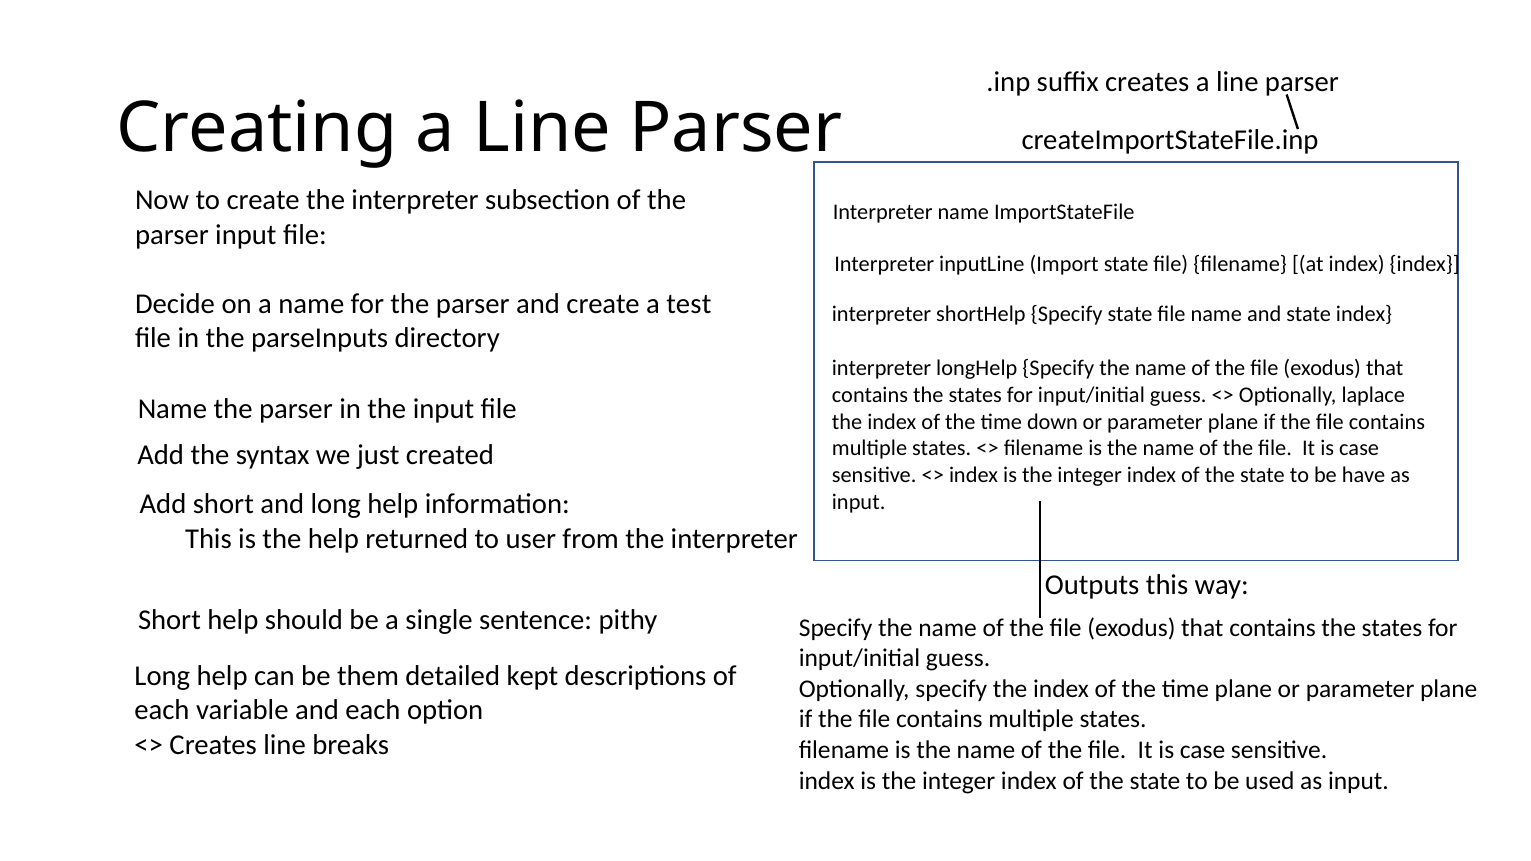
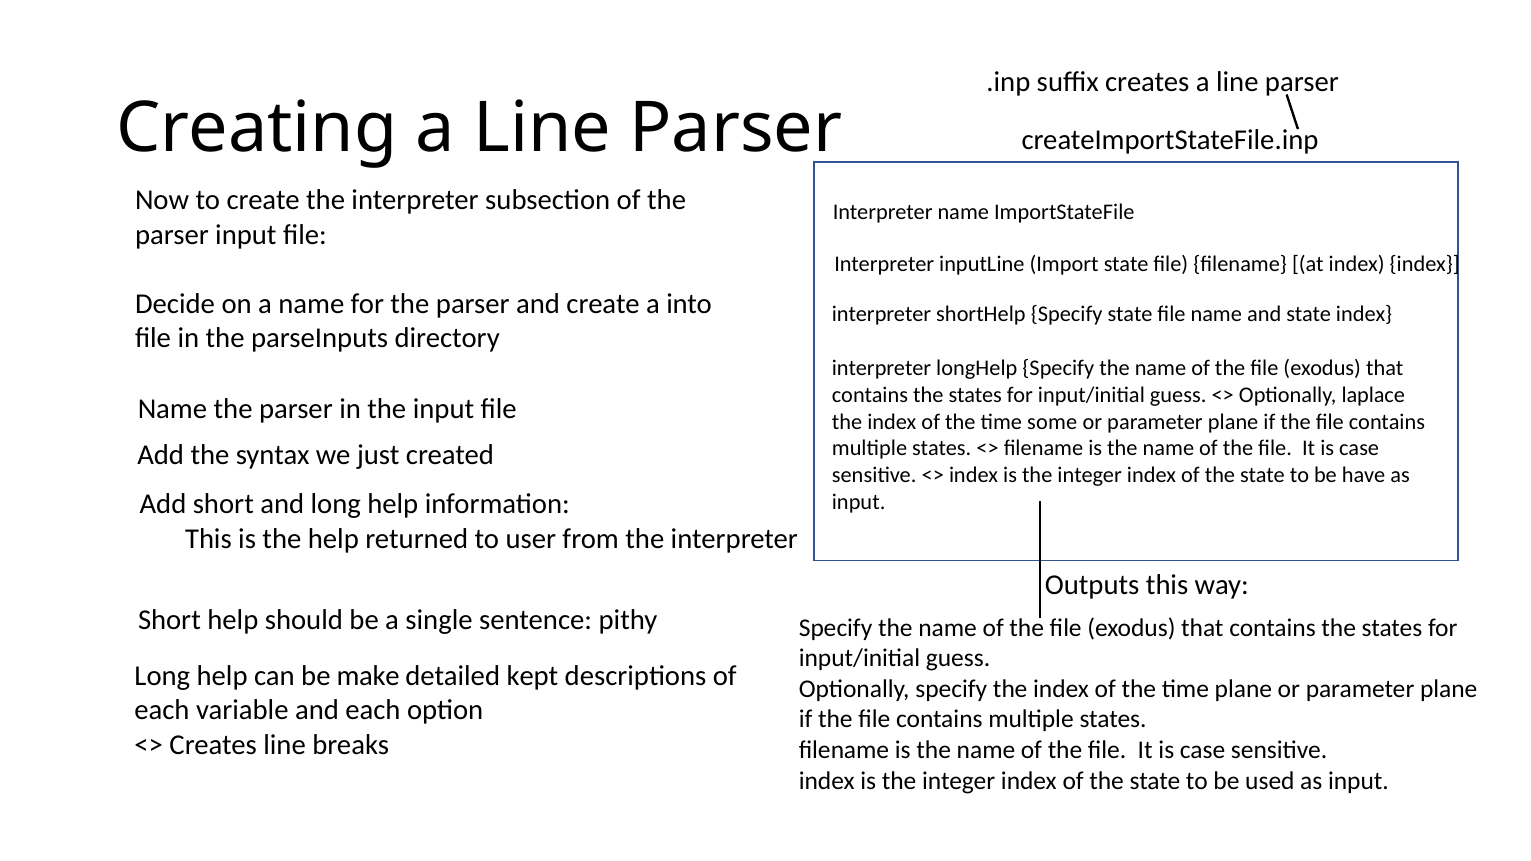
test: test -> into
down: down -> some
them: them -> make
